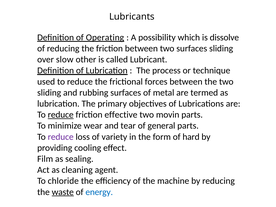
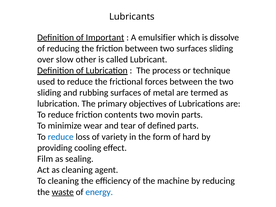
Operating: Operating -> Important
possibility: possibility -> emulsifier
reduce at (61, 115) underline: present -> none
effective: effective -> contents
general: general -> defined
reduce at (61, 137) colour: purple -> blue
To chloride: chloride -> cleaning
